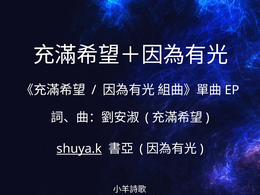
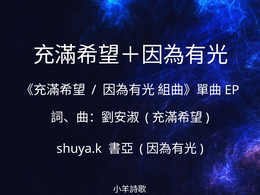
shuya.k underline: present -> none
